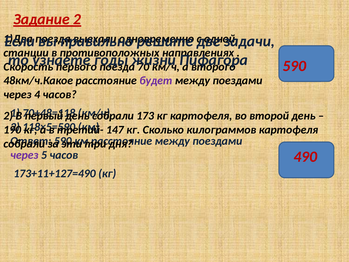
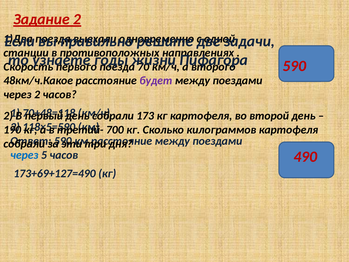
через 4: 4 -> 2
147: 147 -> 700
через at (24, 155) colour: purple -> blue
173+11+127=490: 173+11+127=490 -> 173+69+127=490
